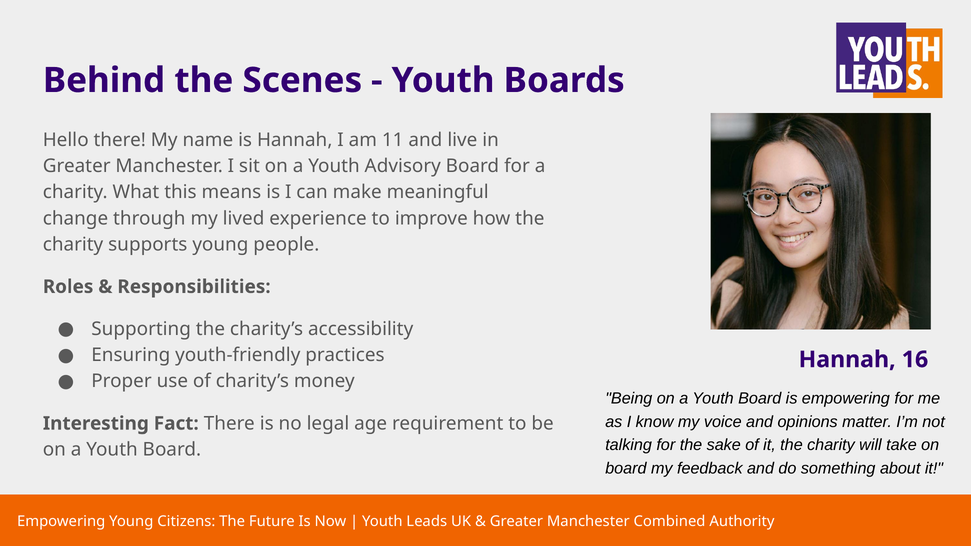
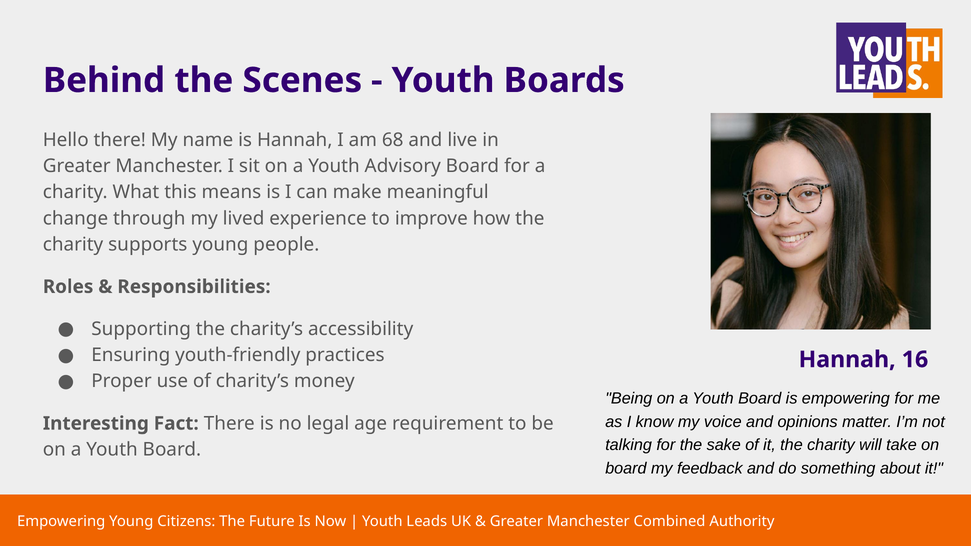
11: 11 -> 68
